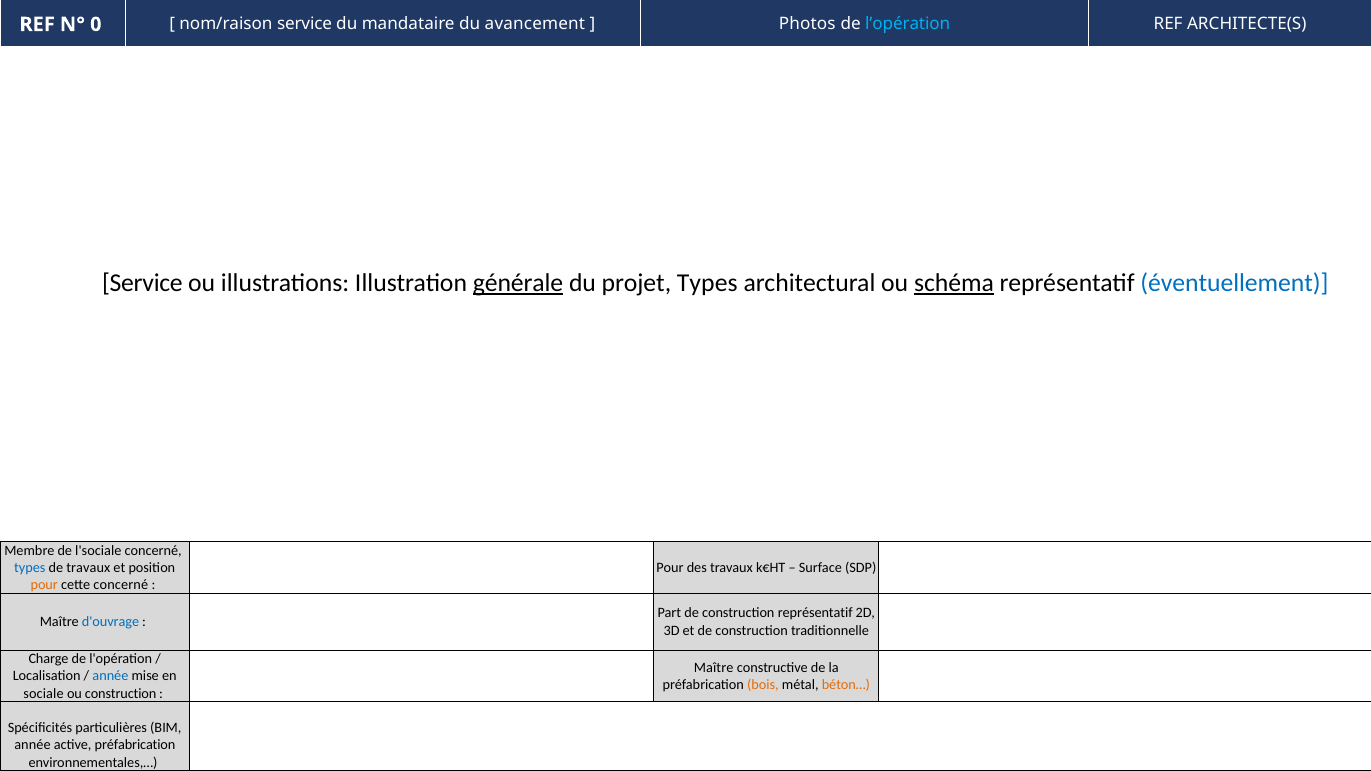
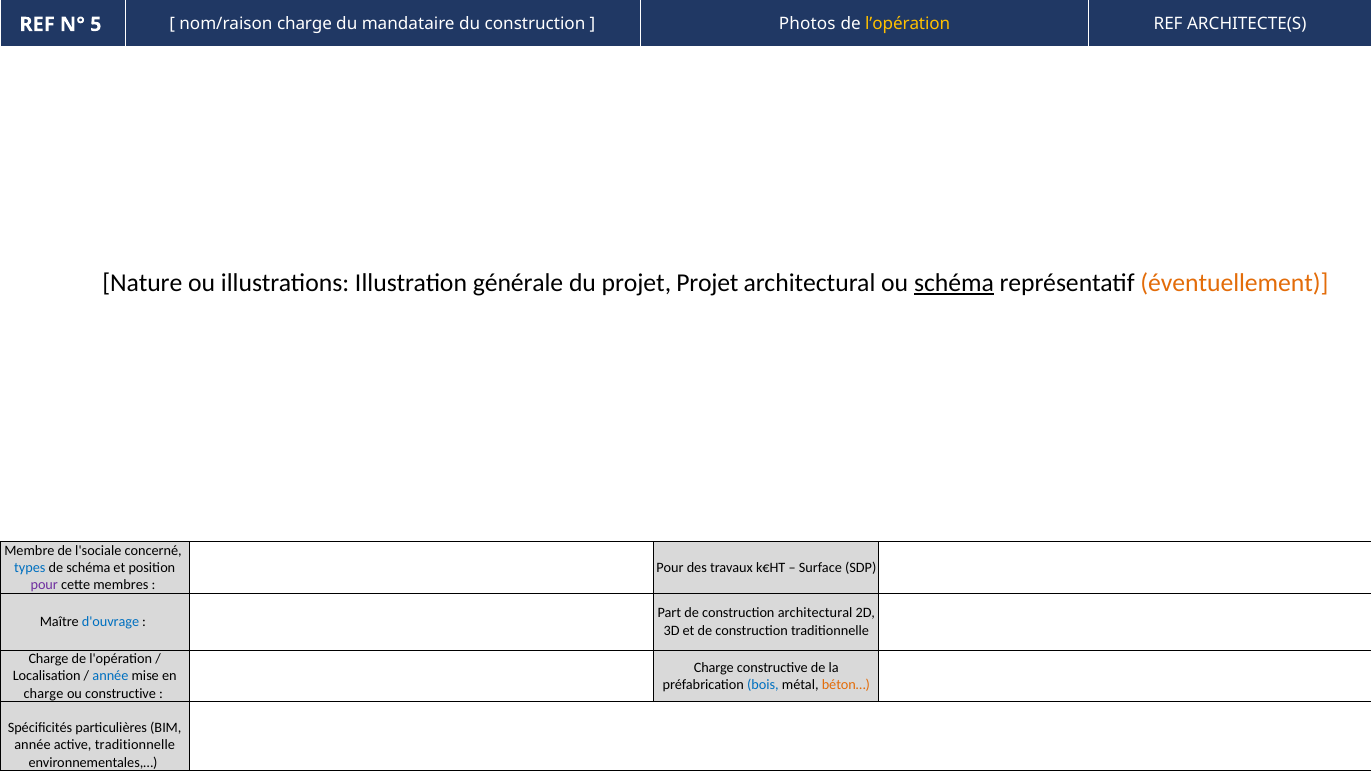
0: 0 -> 5
nom/raison service: service -> charge
du avancement: avancement -> construction
l’opération colour: light blue -> yellow
Service at (142, 283): Service -> Nature
générale underline: present -> none
projet Types: Types -> Projet
éventuellement colour: blue -> orange
de travaux: travaux -> schéma
pour at (44, 585) colour: orange -> purple
cette concerné: concerné -> membres
construction représentatif: représentatif -> architectural
Maître at (714, 668): Maître -> Charge
bois colour: orange -> blue
sociale at (44, 694): sociale -> charge
ou construction: construction -> constructive
active préfabrication: préfabrication -> traditionnelle
